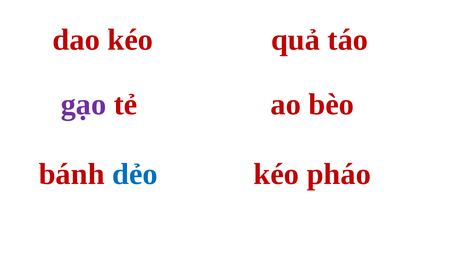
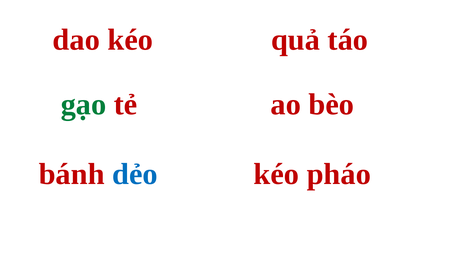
gạo colour: purple -> green
